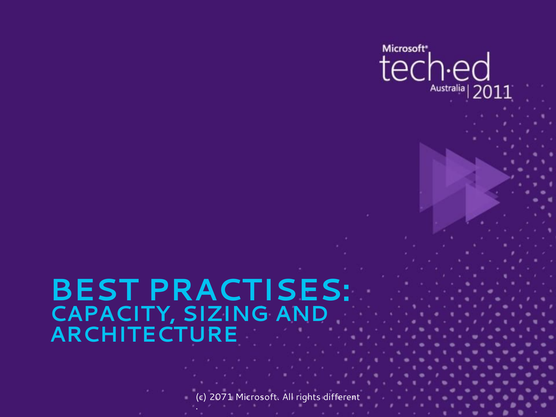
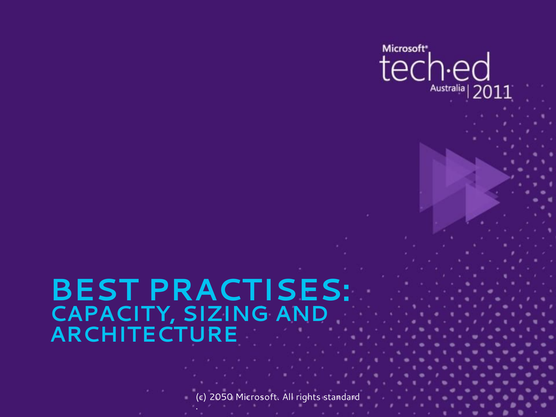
2071: 2071 -> 2050
different: different -> standard
